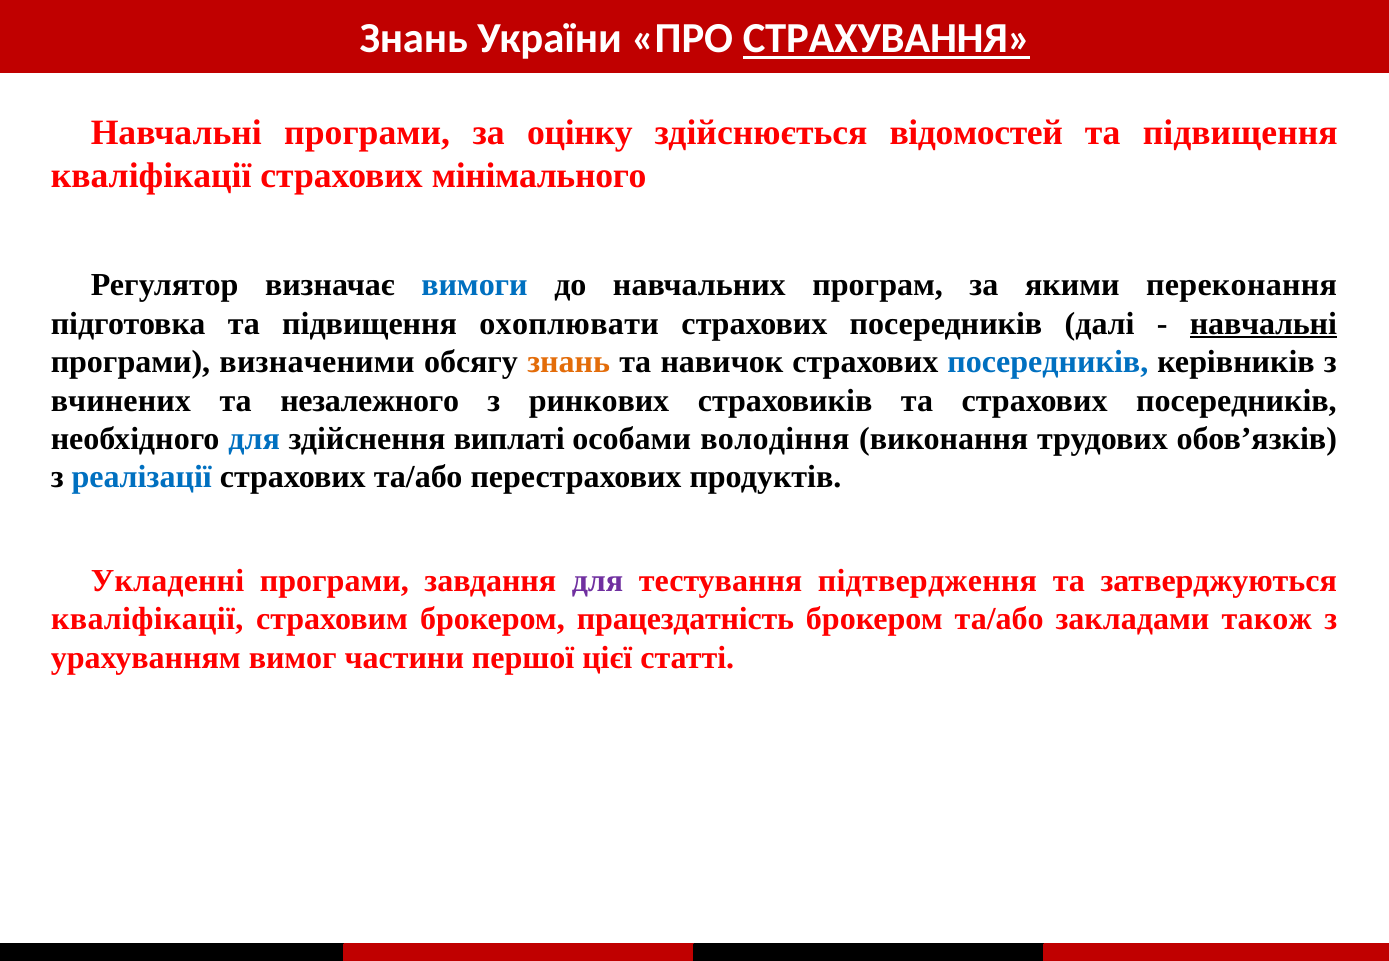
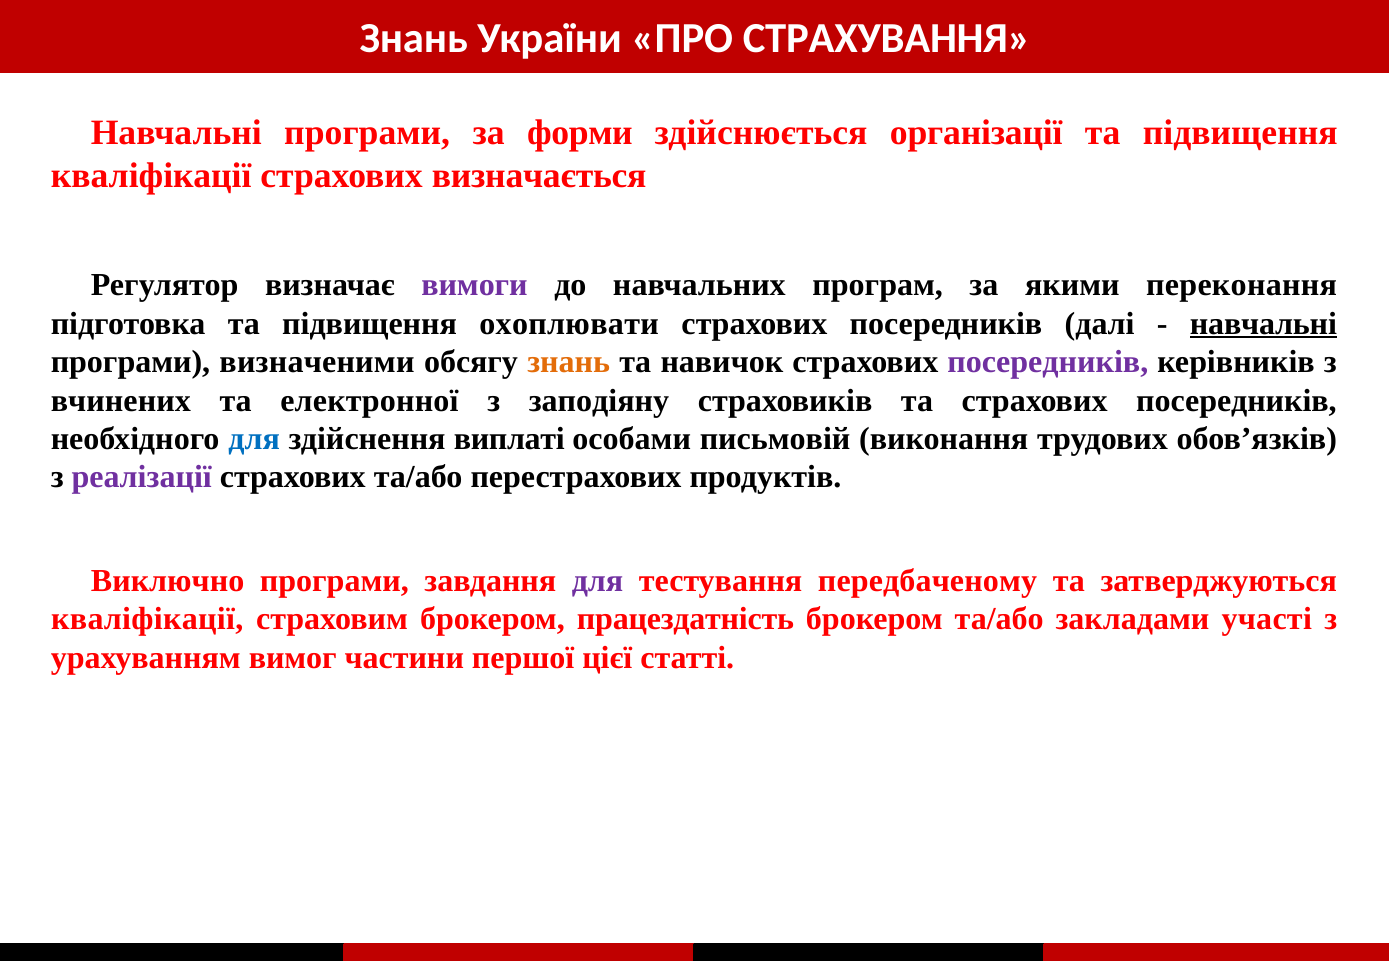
СТРАХУВАННЯ underline: present -> none
оцінку: оцінку -> форми
відомостей: відомостей -> організації
мінімального: мінімального -> визначається
вимоги colour: blue -> purple
посередників at (1048, 362) colour: blue -> purple
незалежного: незалежного -> електронної
ринкових: ринкових -> заподіяну
володіння: володіння -> письмовій
реалізації colour: blue -> purple
Укладенні: Укладенні -> Виключно
підтвердження: підтвердження -> передбаченому
також: також -> участі
